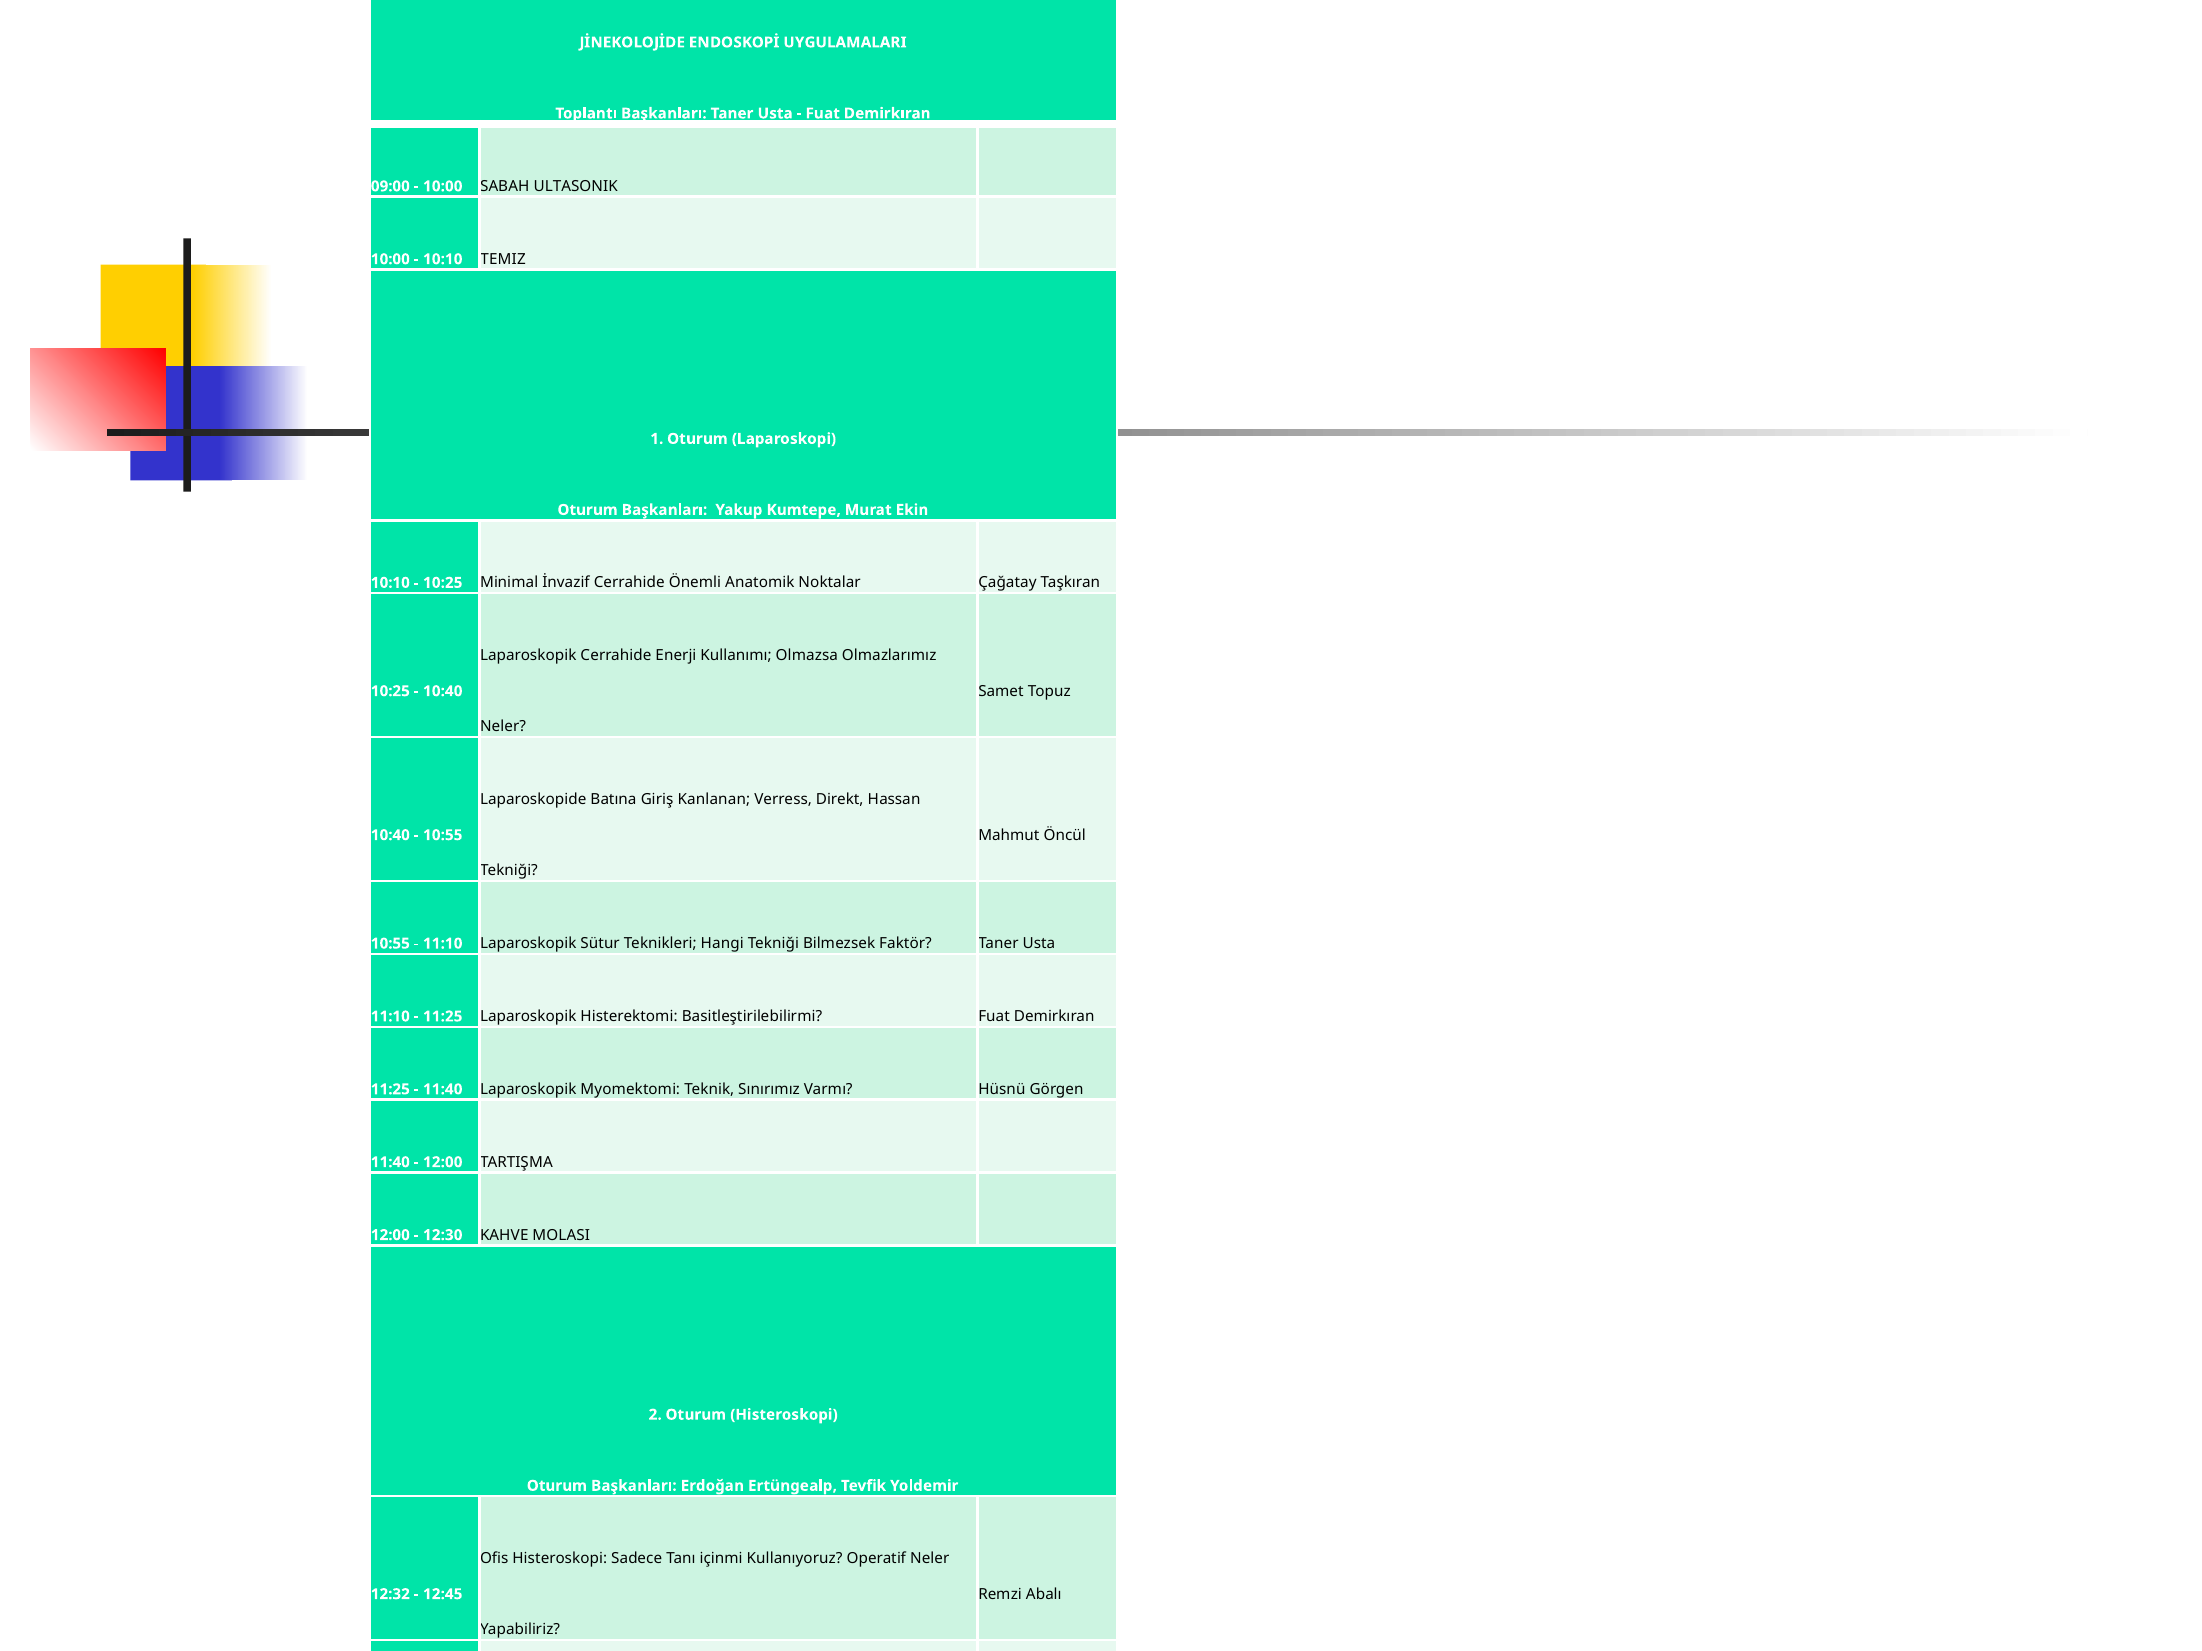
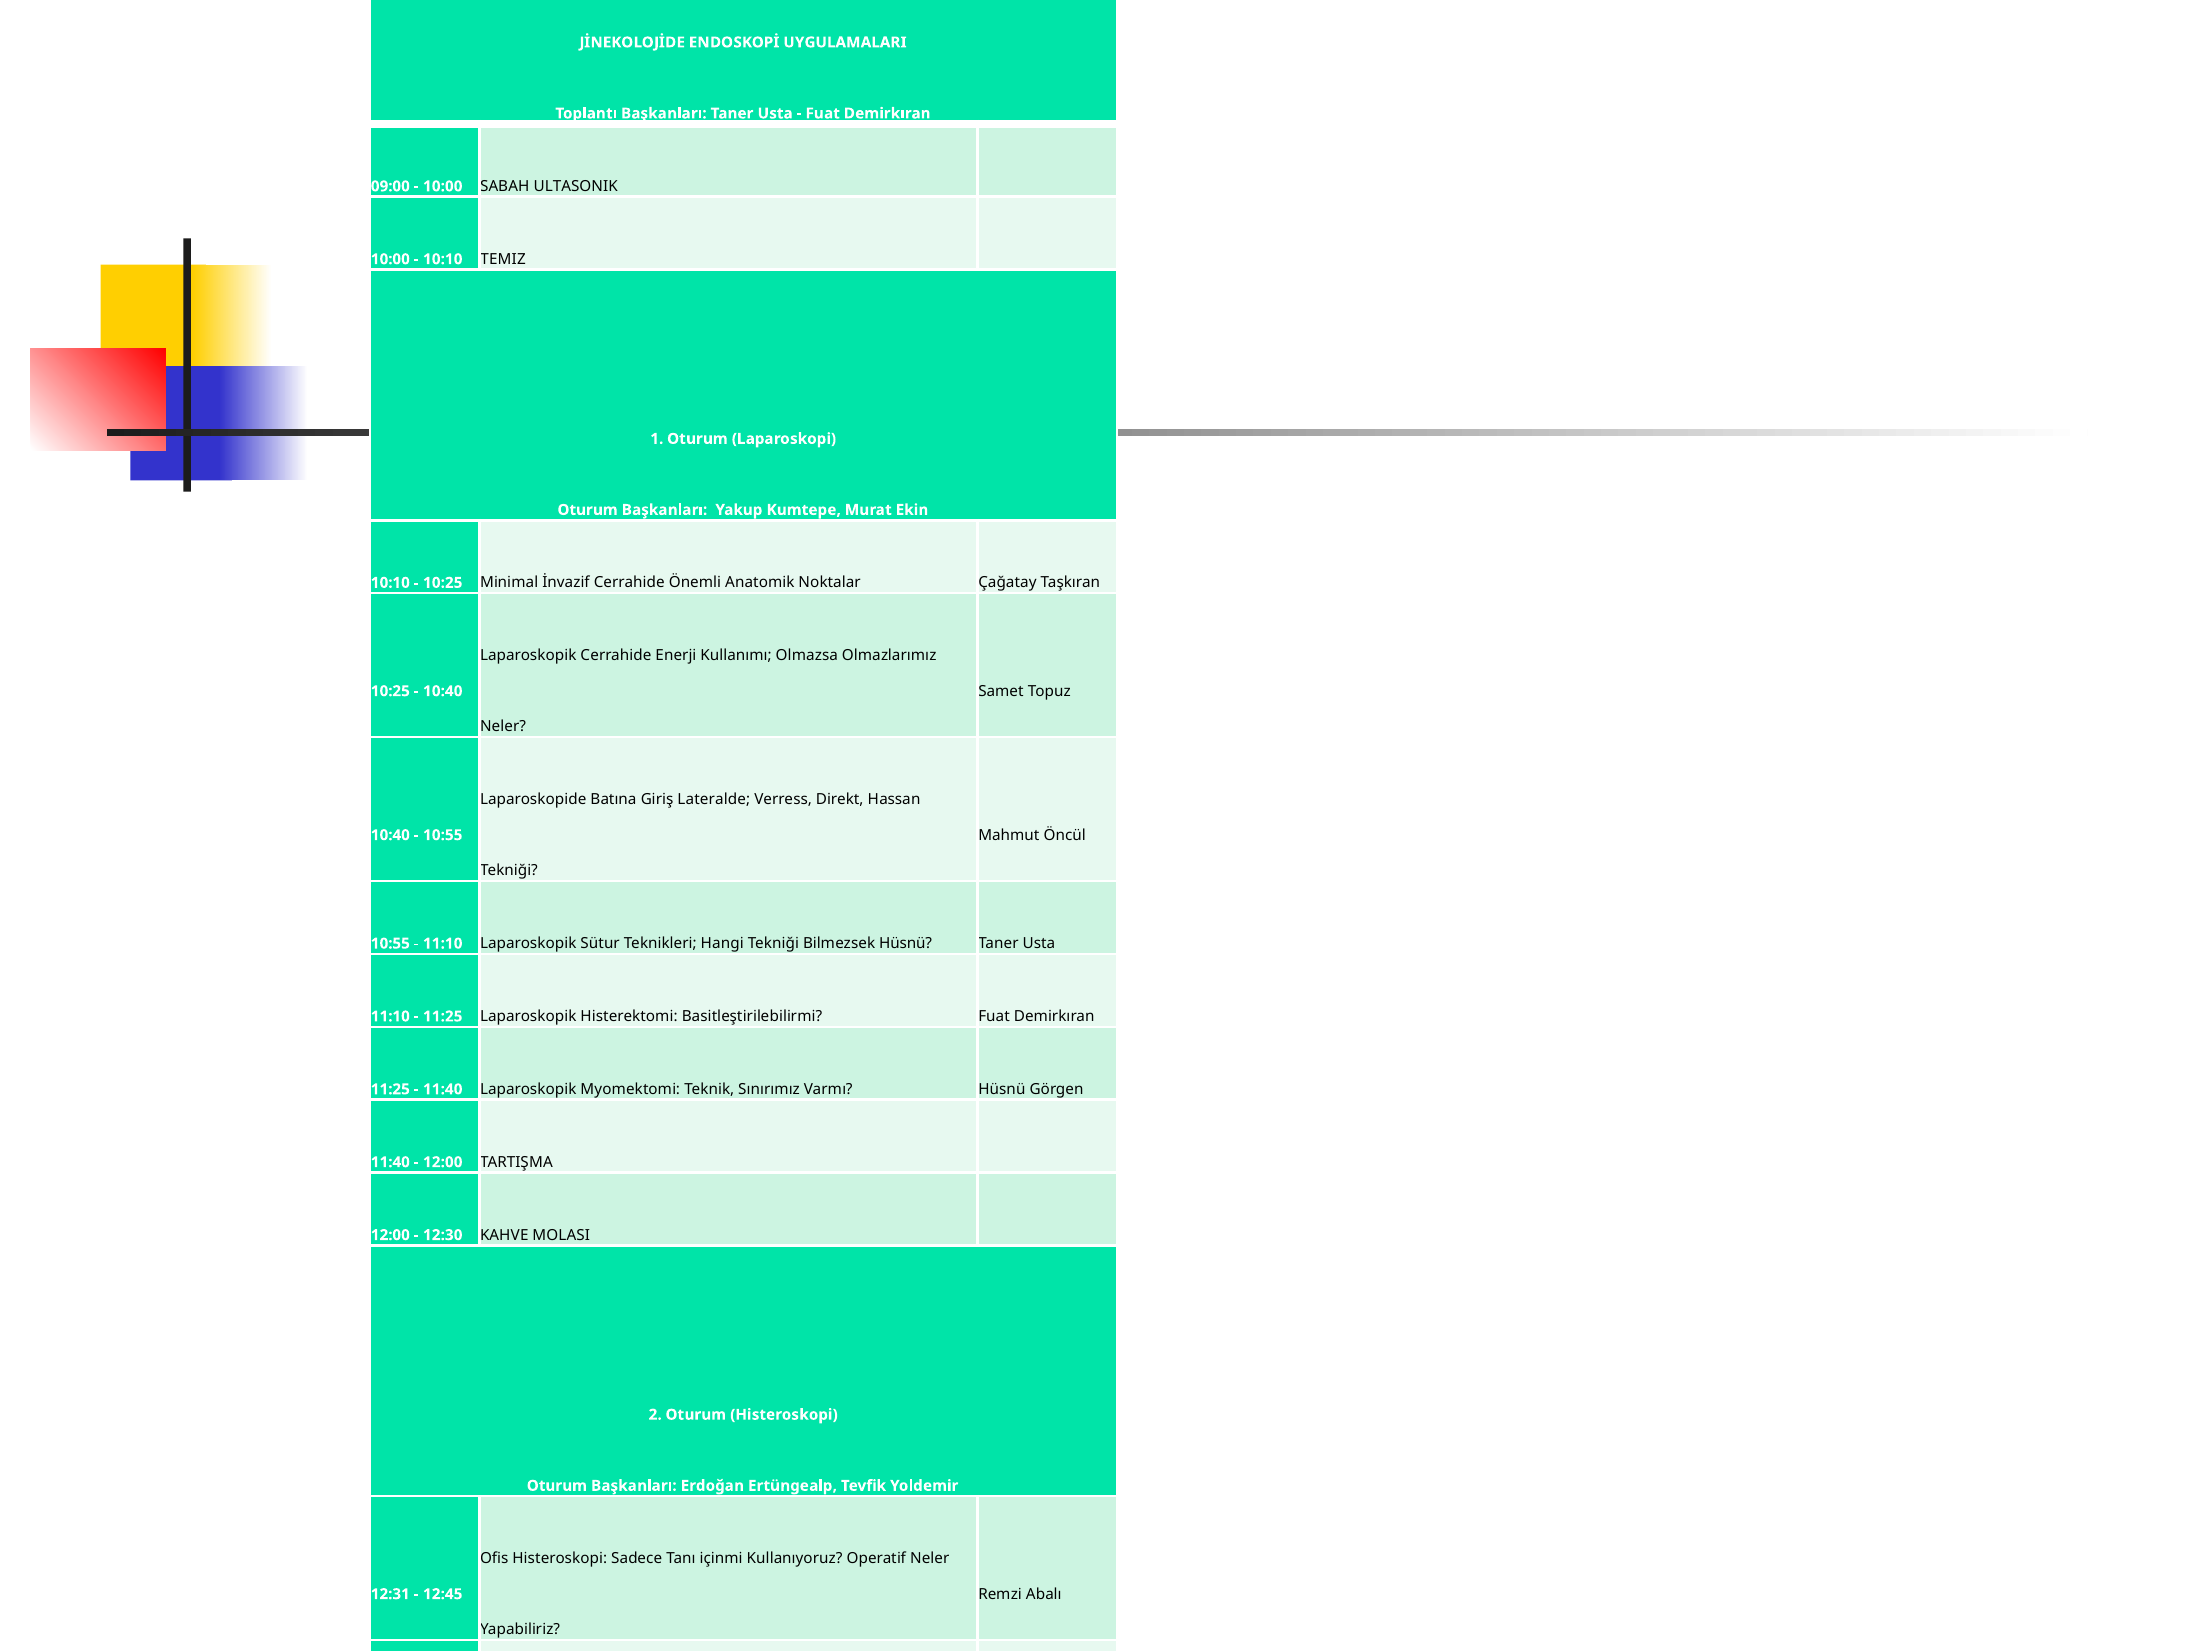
Kanlanan: Kanlanan -> Lateralde
Bilmezsek Faktör: Faktör -> Hüsnü
12:32: 12:32 -> 12:31
